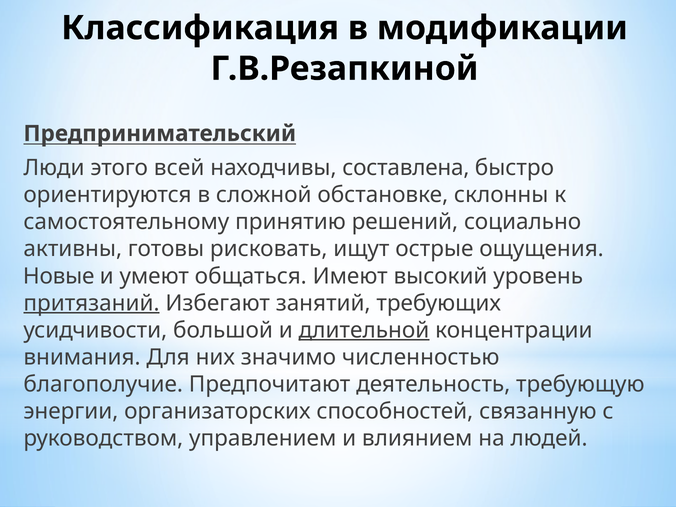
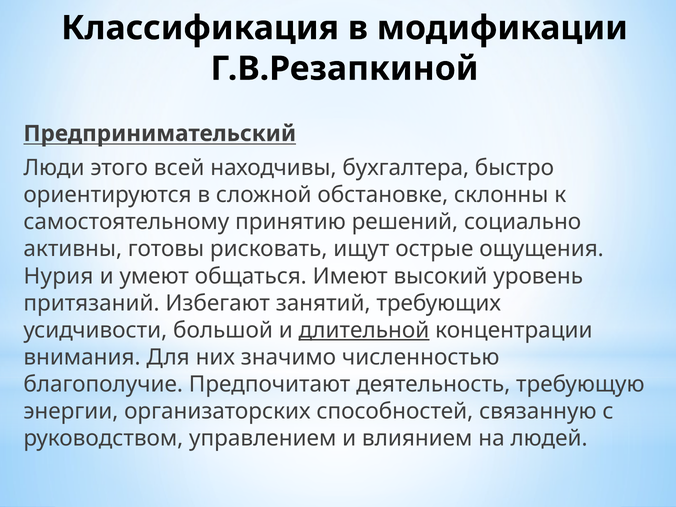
составлена: составлена -> бухгалтера
Новые: Новые -> Нурия
притязаний underline: present -> none
